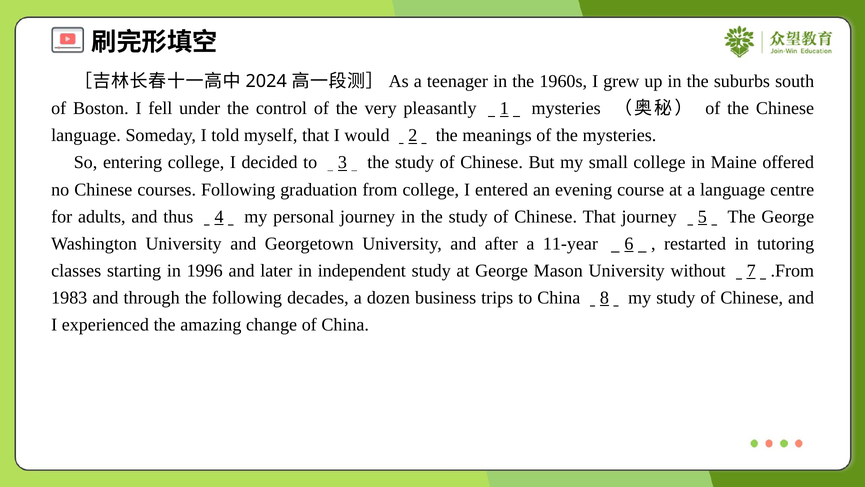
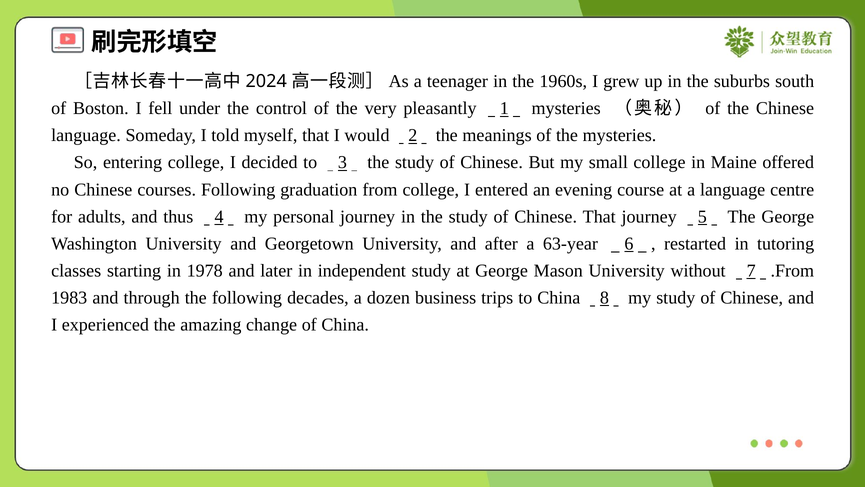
11-year: 11-year -> 63-year
1996: 1996 -> 1978
